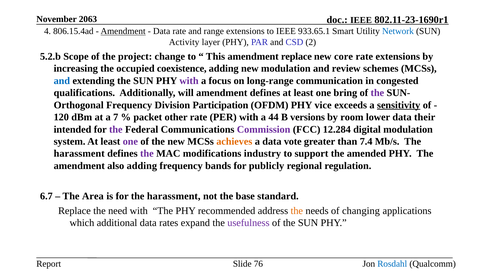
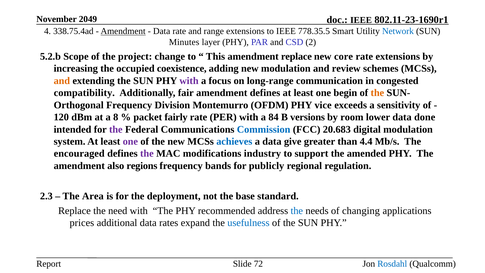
2063: 2063 -> 2049
806.15.4ad: 806.15.4ad -> 338.75.4ad
933.65.1: 933.65.1 -> 778.35.5
Activity: Activity -> Minutes
and at (62, 81) colour: blue -> orange
qualifications: qualifications -> compatibility
will: will -> fair
bring: bring -> begin
the at (377, 93) colour: purple -> orange
Participation: Participation -> Montemurro
sensitivity underline: present -> none
7: 7 -> 8
other: other -> fairly
44: 44 -> 84
their: their -> done
Commission colour: purple -> blue
12.284: 12.284 -> 20.683
achieves colour: orange -> blue
vote: vote -> give
7.4: 7.4 -> 4.4
harassment at (79, 154): harassment -> encouraged
also adding: adding -> regions
6.7: 6.7 -> 2.3
for the harassment: harassment -> deployment
the at (297, 211) colour: orange -> blue
which: which -> prices
usefulness colour: purple -> blue
76: 76 -> 72
